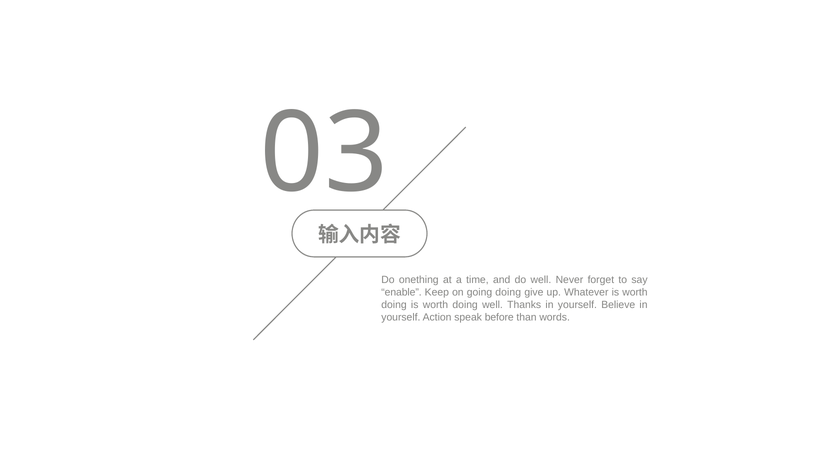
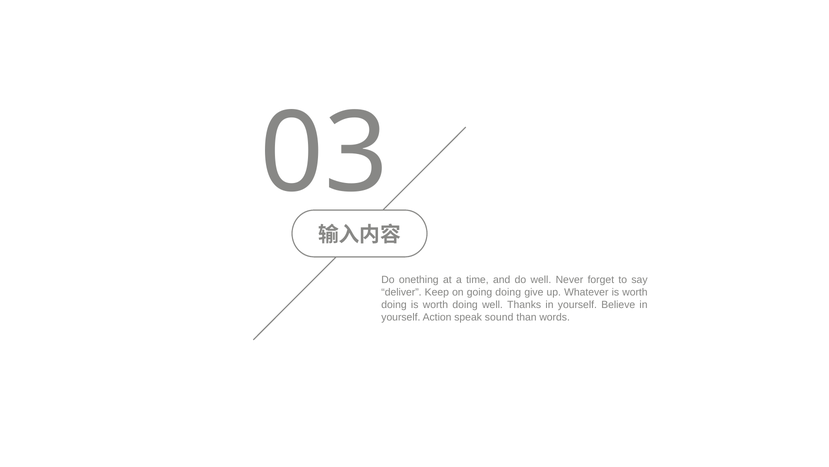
enable: enable -> deliver
before: before -> sound
